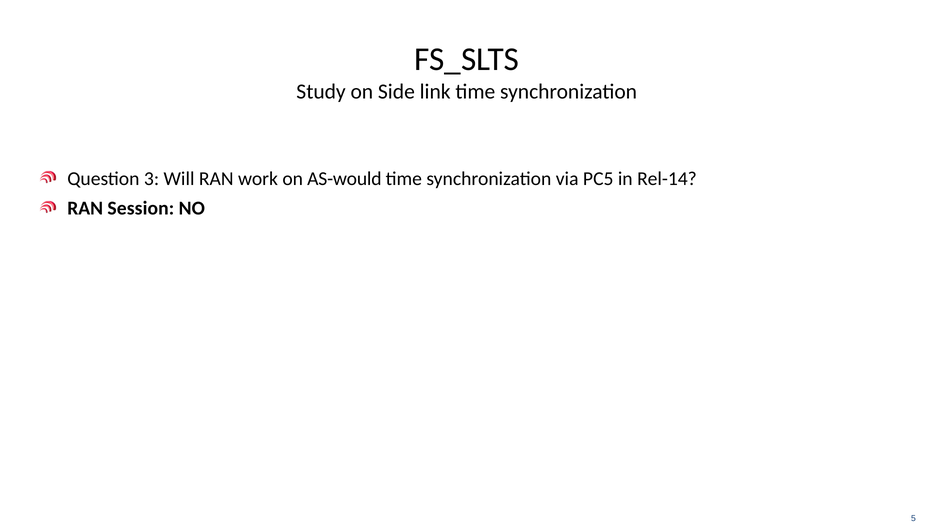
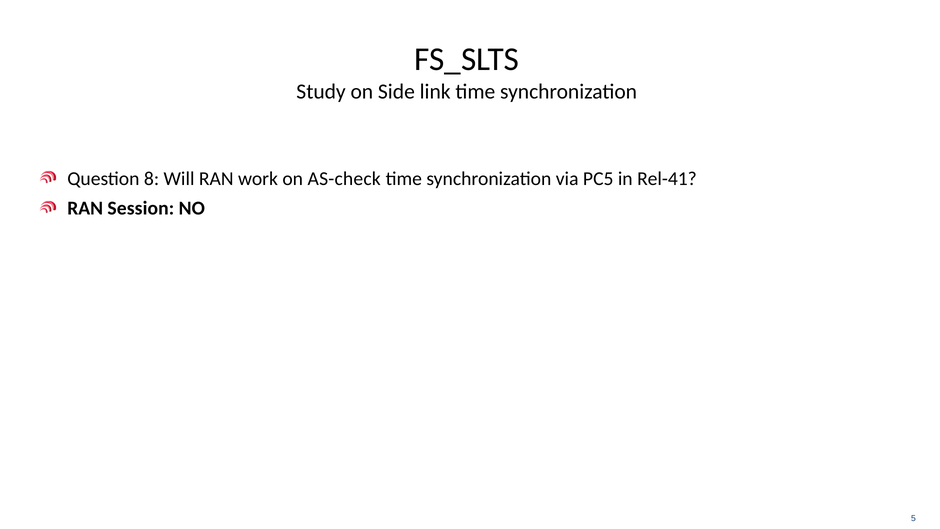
3: 3 -> 8
AS-would: AS-would -> AS-check
Rel-14: Rel-14 -> Rel-41
